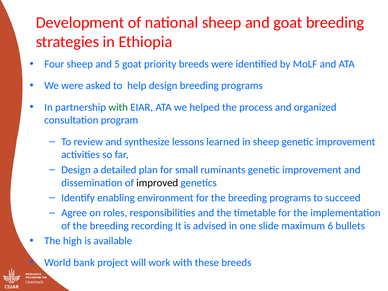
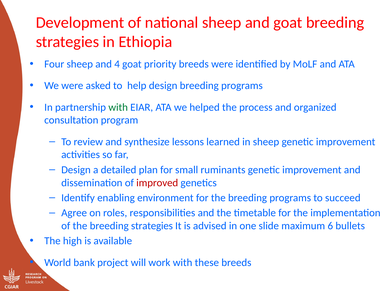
5: 5 -> 4
improved colour: black -> red
the breeding recording: recording -> strategies
